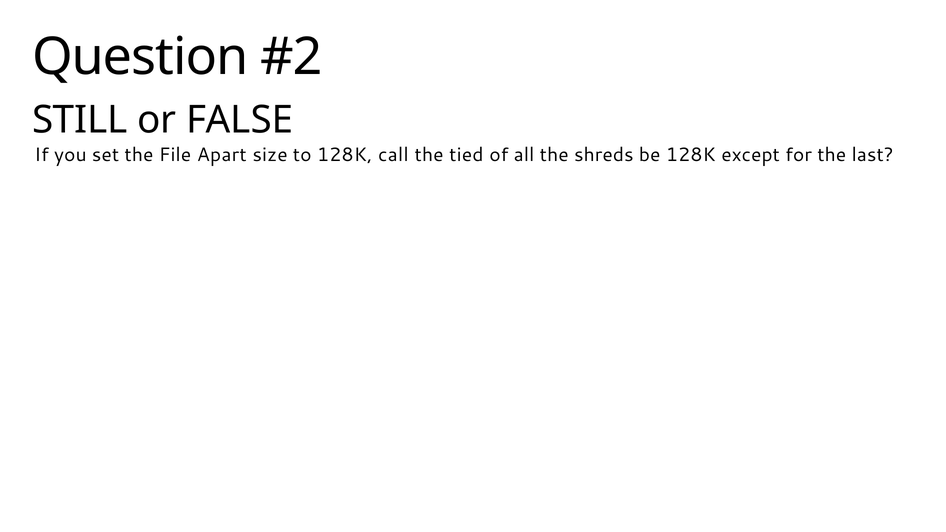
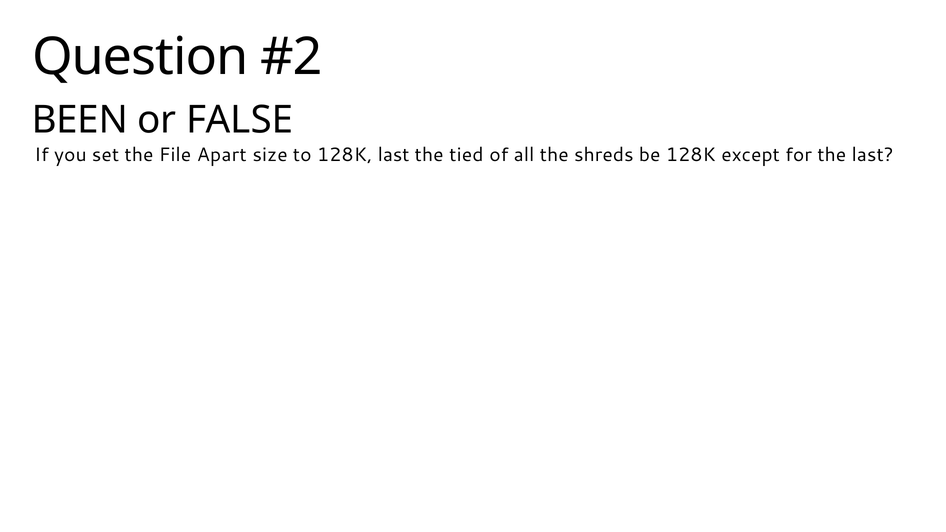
STILL: STILL -> BEEN
128K call: call -> last
